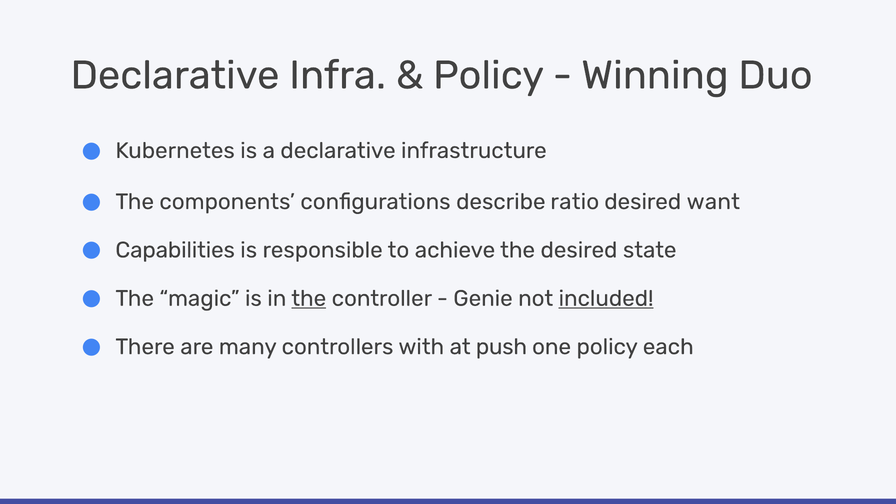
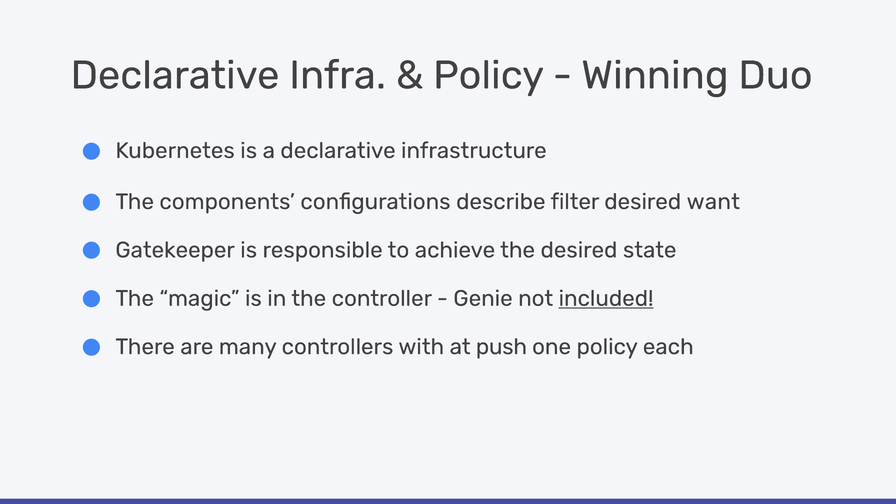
ratio: ratio -> filter
Capabilities: Capabilities -> Gatekeeper
the at (309, 298) underline: present -> none
